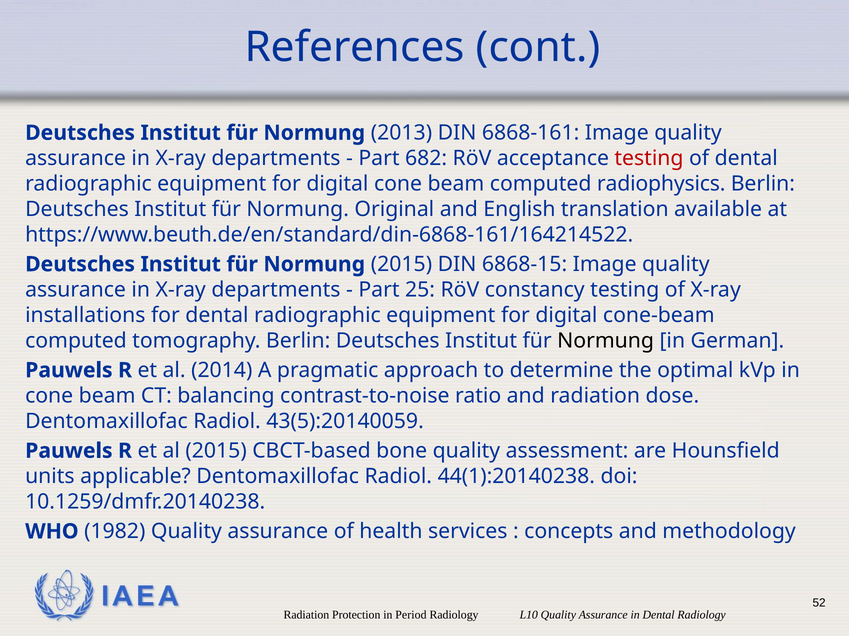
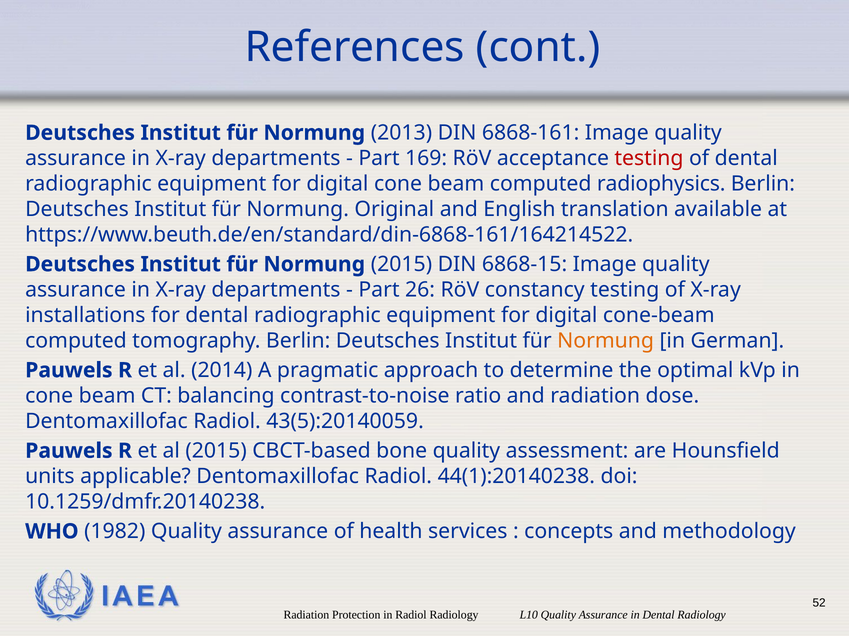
682: 682 -> 169
25: 25 -> 26
Normung at (606, 341) colour: black -> orange
in Period: Period -> Radiol
